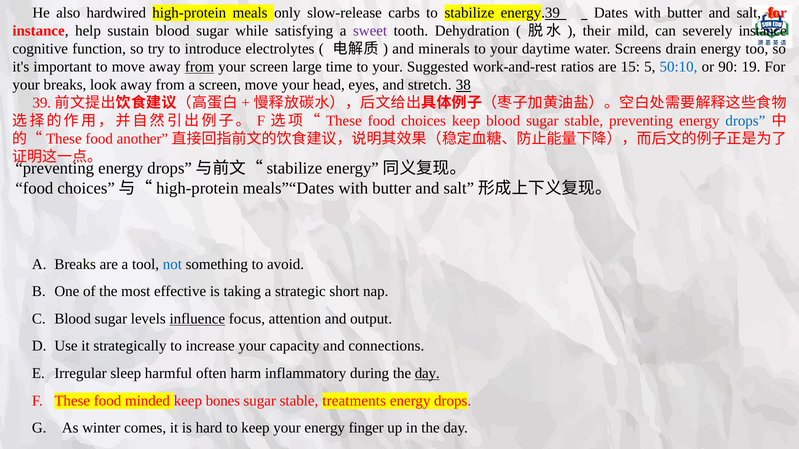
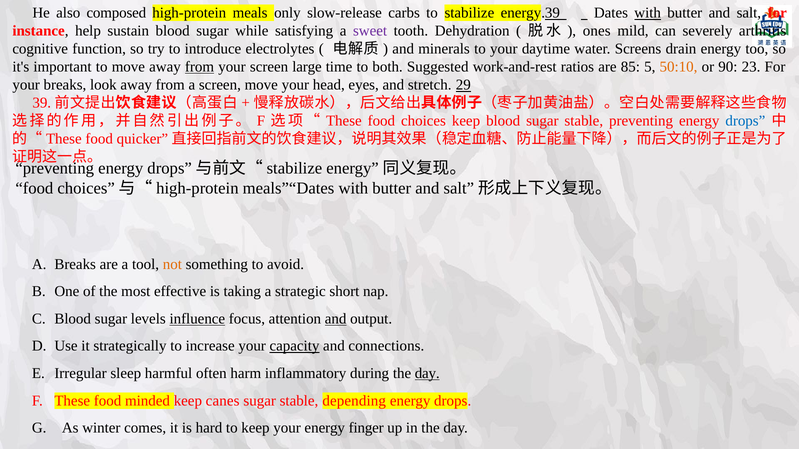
hardwired: hardwired -> composed
with at (648, 13) underline: none -> present
their: their -> ones
severely instance: instance -> arthritis
time to your: your -> both
15: 15 -> 85
50:10 colour: blue -> orange
19: 19 -> 23
38: 38 -> 29
another: another -> quicker
not colour: blue -> orange
and at (336, 319) underline: none -> present
capacity underline: none -> present
bones: bones -> canes
treatments: treatments -> depending
